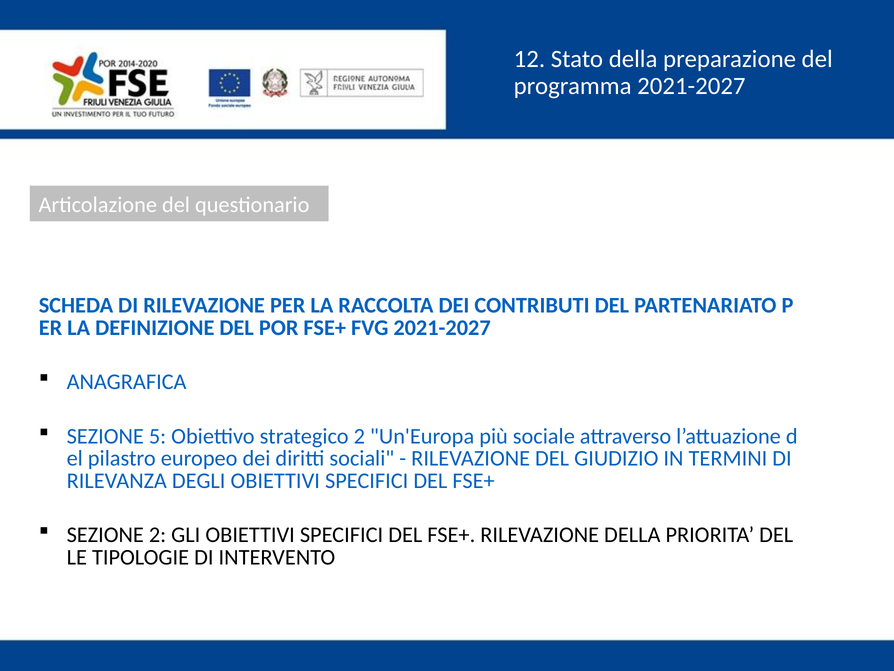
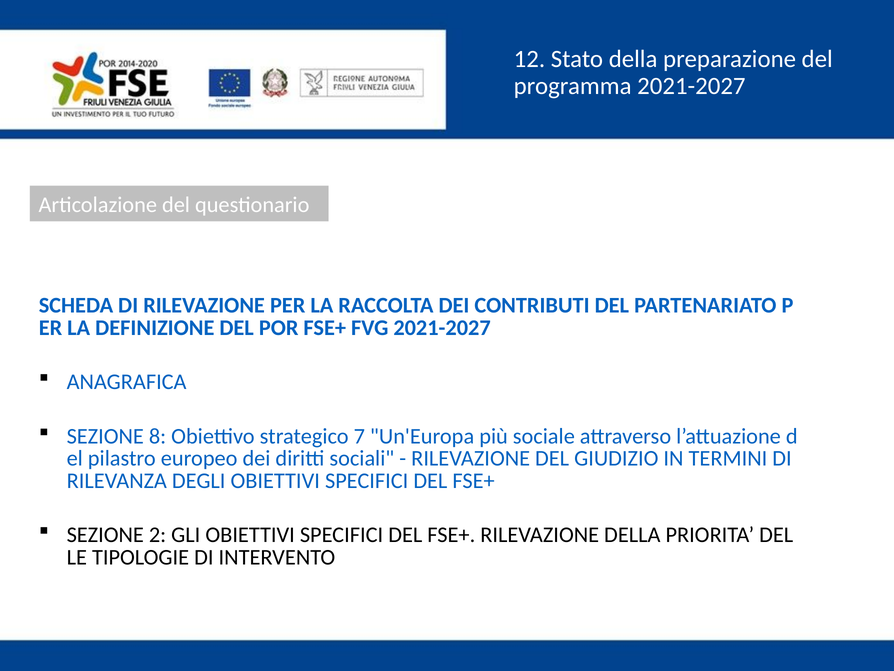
5: 5 -> 8
strategico 2: 2 -> 7
